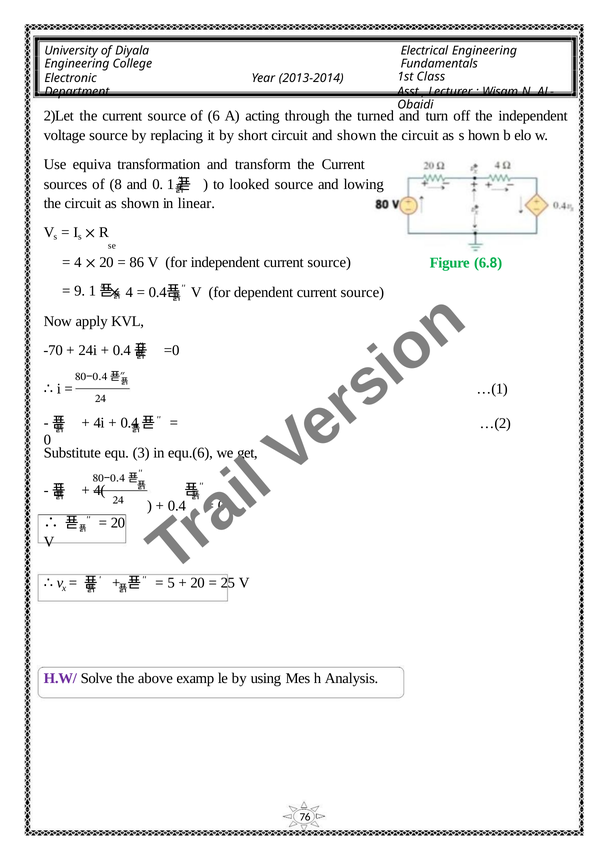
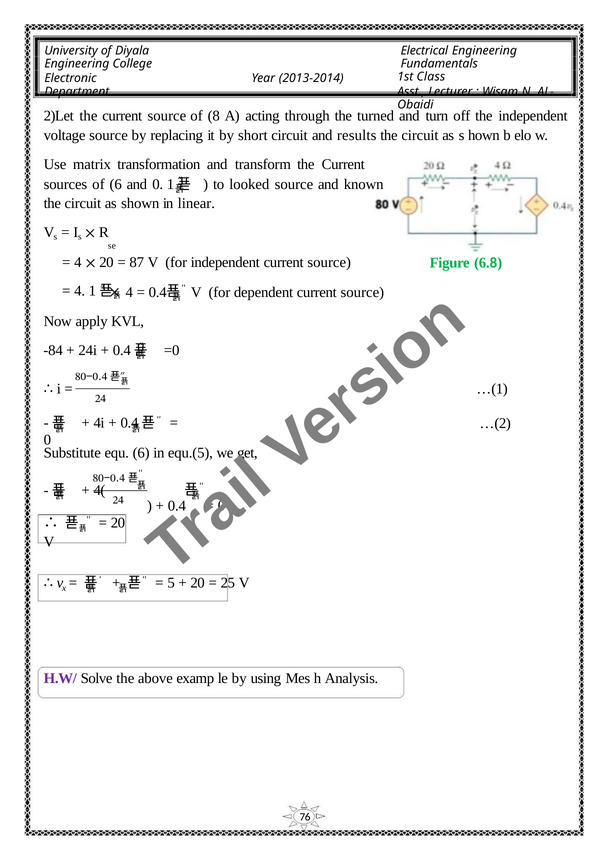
6: 6 -> 8
and shown: shown -> results
equiva: equiva -> matrix
of 8: 8 -> 6
lowing: lowing -> known
86: 86 -> 87
9 at (80, 291): 9 -> 4
-70: -70 -> -84
equ 3: 3 -> 6
equ.(6: equ.(6 -> equ.(5
